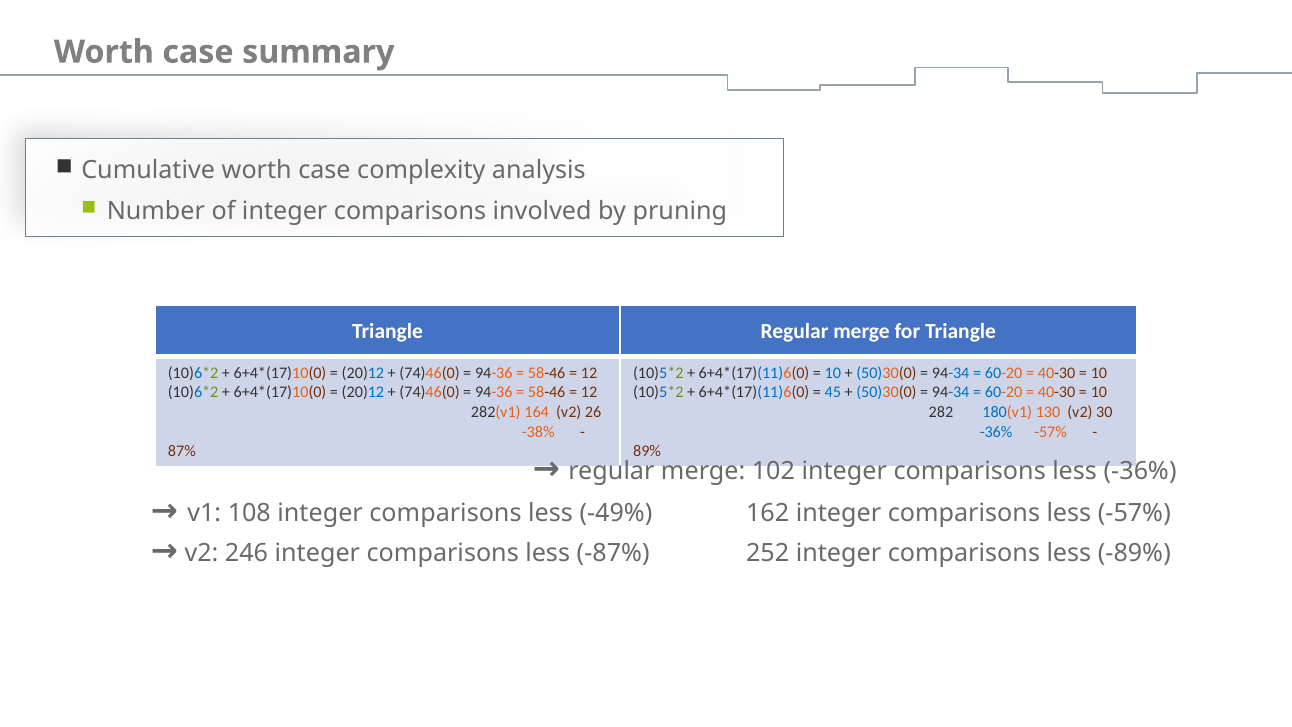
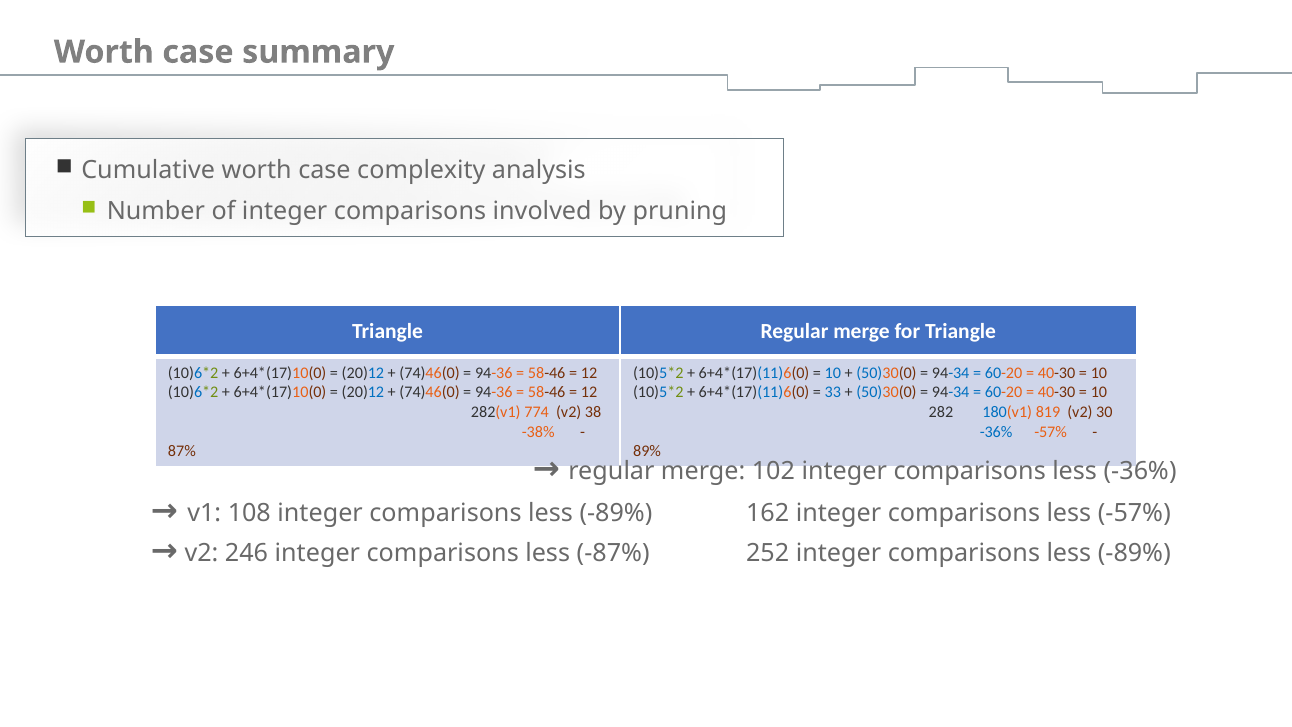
45: 45 -> 33
164: 164 -> 774
26: 26 -> 38
130: 130 -> 819
-49% at (616, 513): -49% -> -89%
